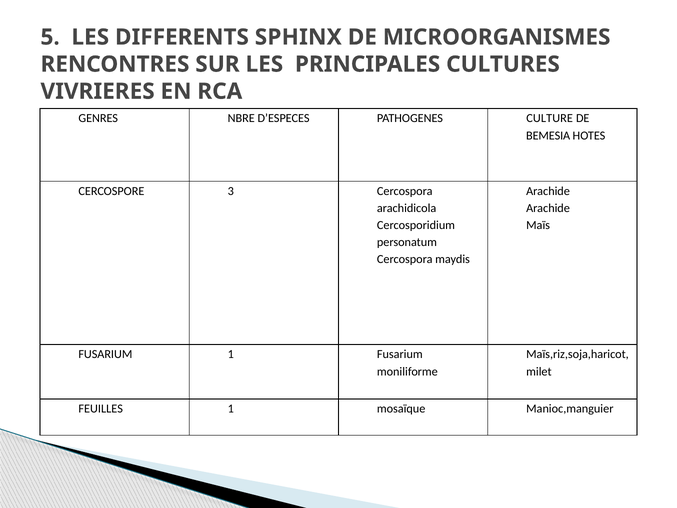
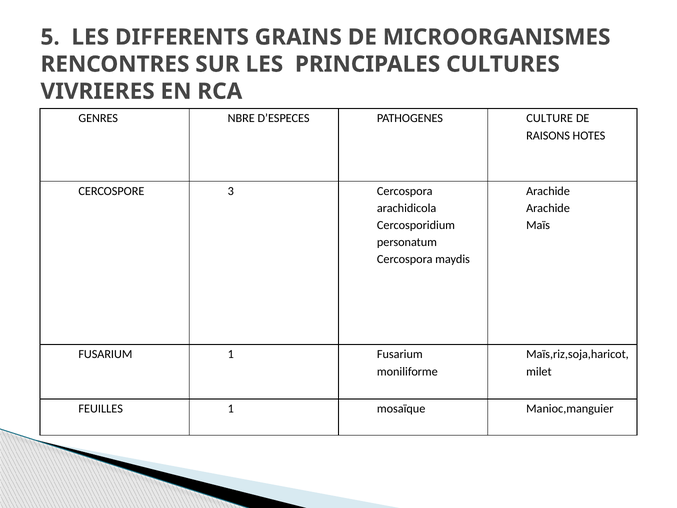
SPHINX: SPHINX -> GRAINS
BEMESIA: BEMESIA -> RAISONS
